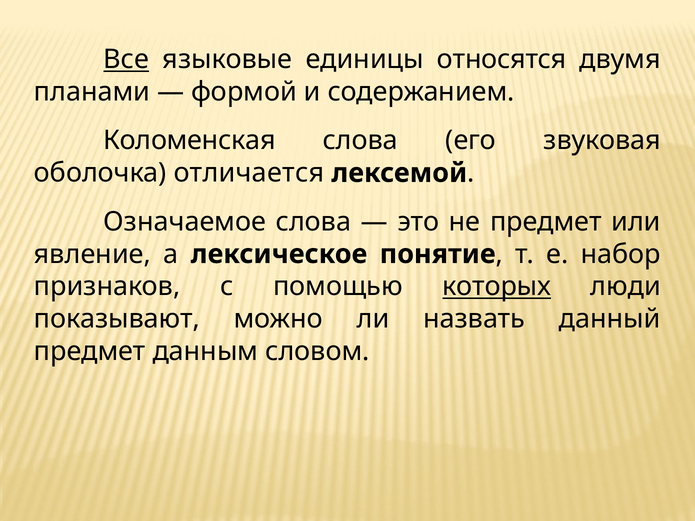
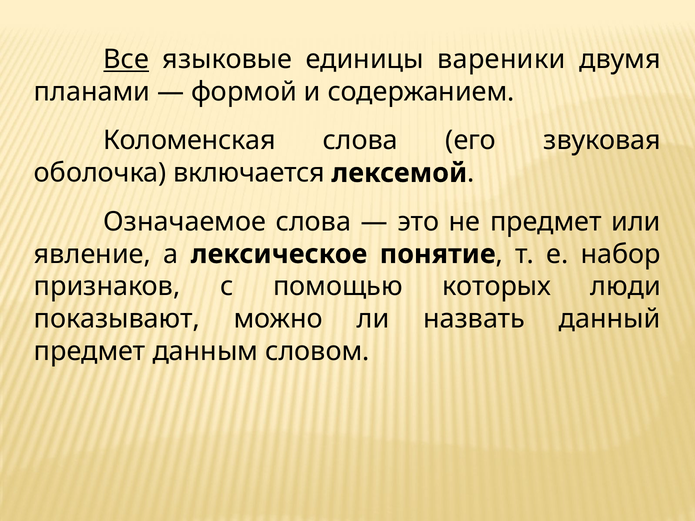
относятся: относятся -> вареники
отличается: отличается -> включается
которых underline: present -> none
